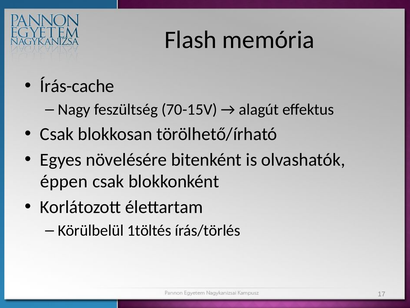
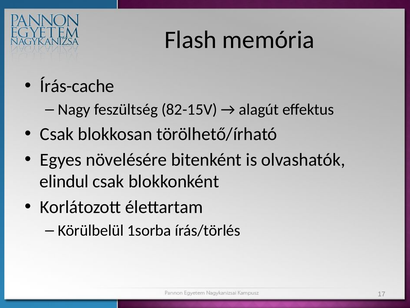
70-15V: 70-15V -> 82-15V
éppen: éppen -> elindul
1töltés: 1töltés -> 1sorba
